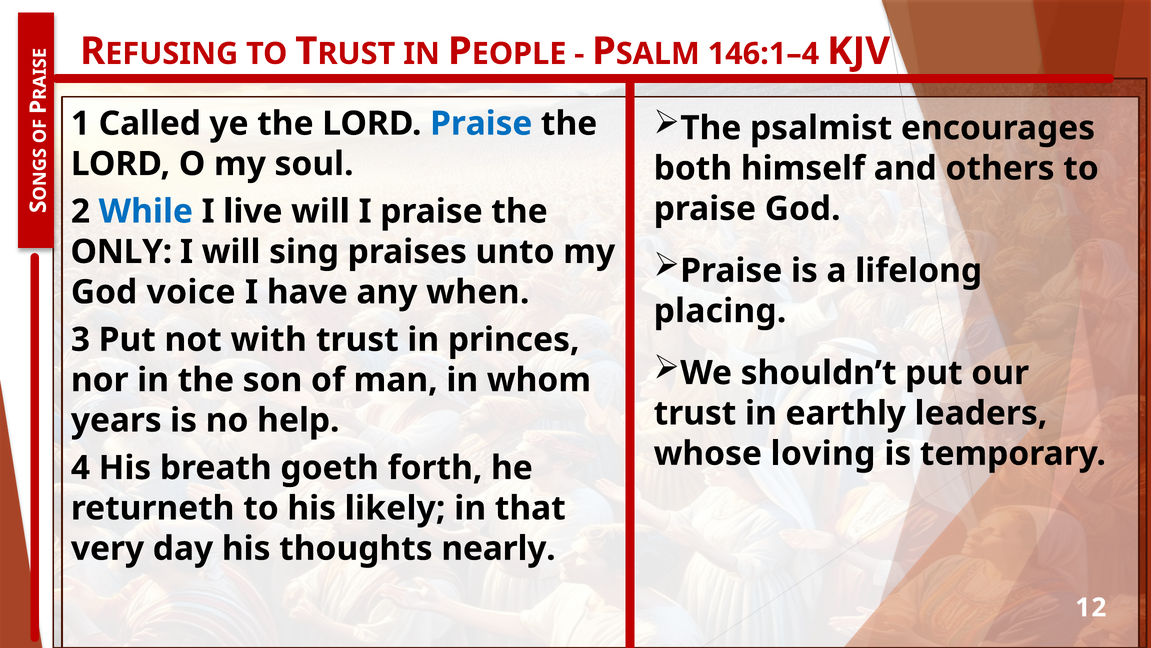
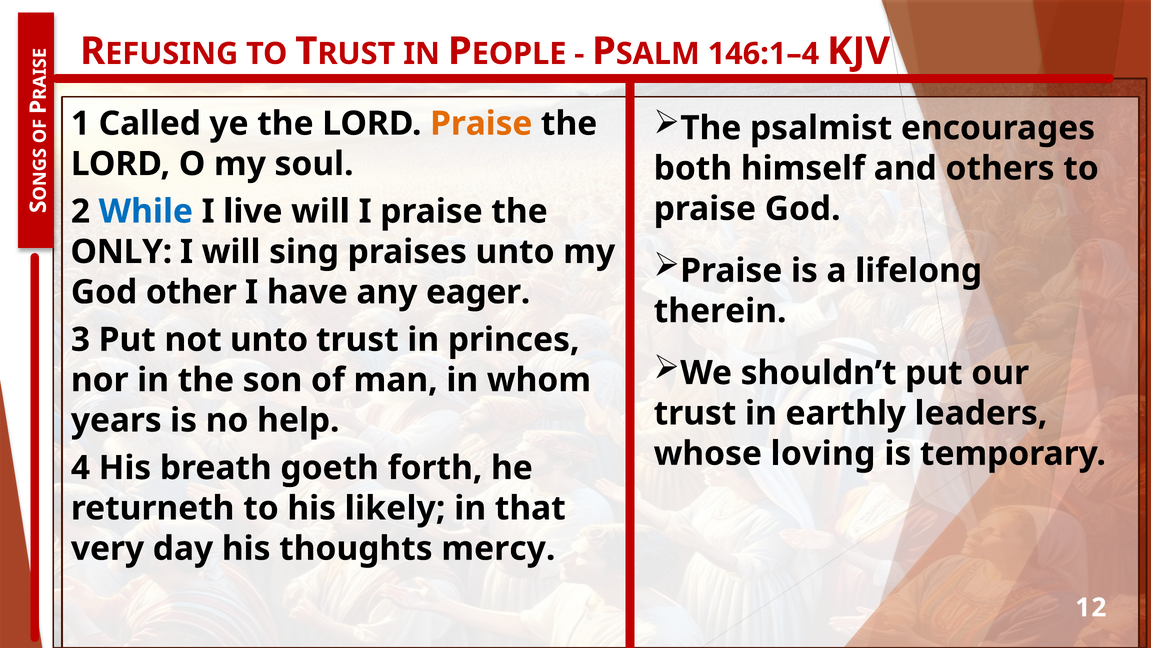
Praise at (481, 124) colour: blue -> orange
voice: voice -> other
when: when -> eager
placing: placing -> therein
not with: with -> unto
nearly: nearly -> mercy
